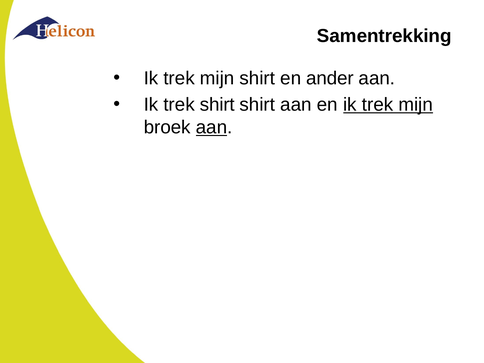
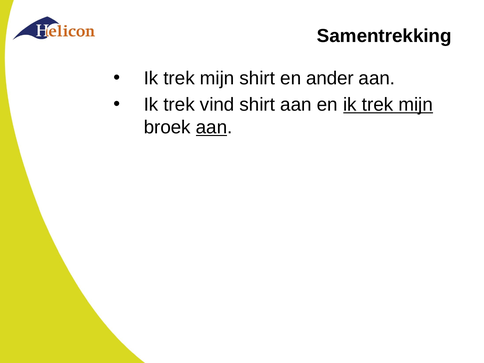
trek shirt: shirt -> vind
